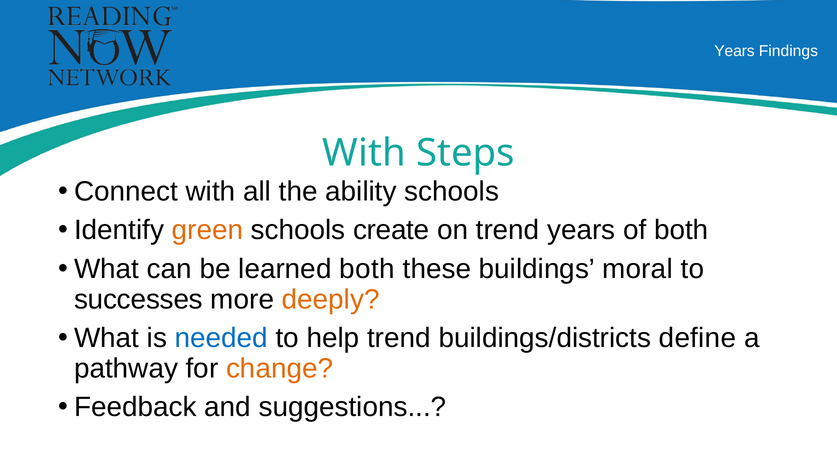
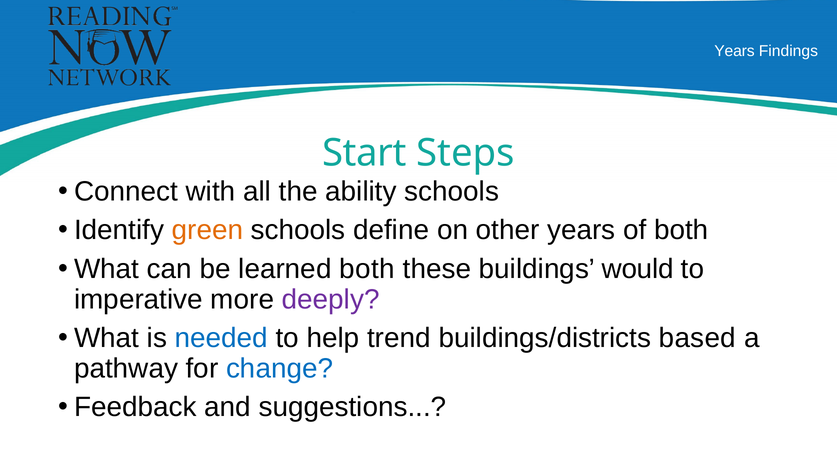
With at (364, 153): With -> Start
create: create -> define
on trend: trend -> other
moral: moral -> would
successes: successes -> imperative
deeply colour: orange -> purple
define: define -> based
change colour: orange -> blue
